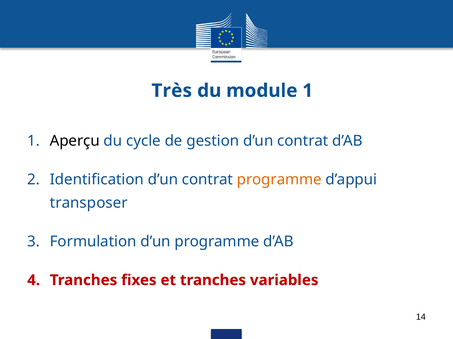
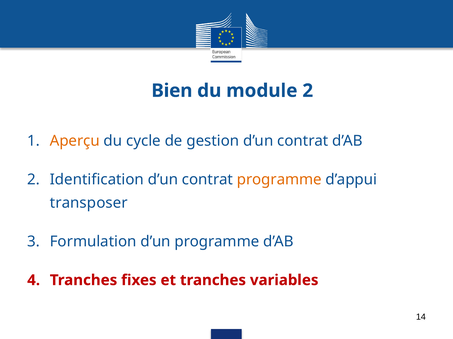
Très: Très -> Bien
module 1: 1 -> 2
Aperçu colour: black -> orange
